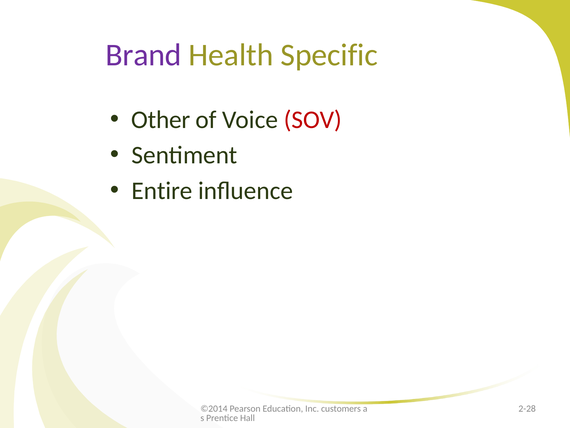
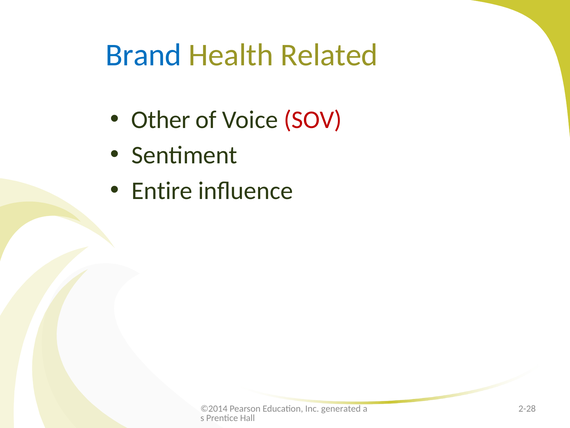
Brand colour: purple -> blue
Specific: Specific -> Related
customers: customers -> generated
